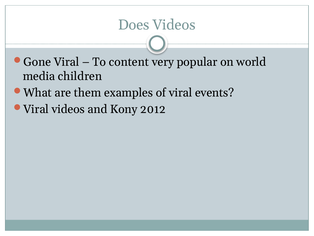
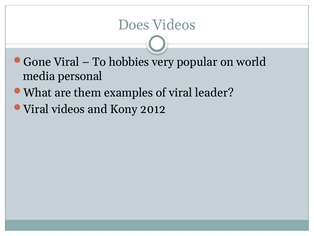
content: content -> hobbies
children: children -> personal
events: events -> leader
